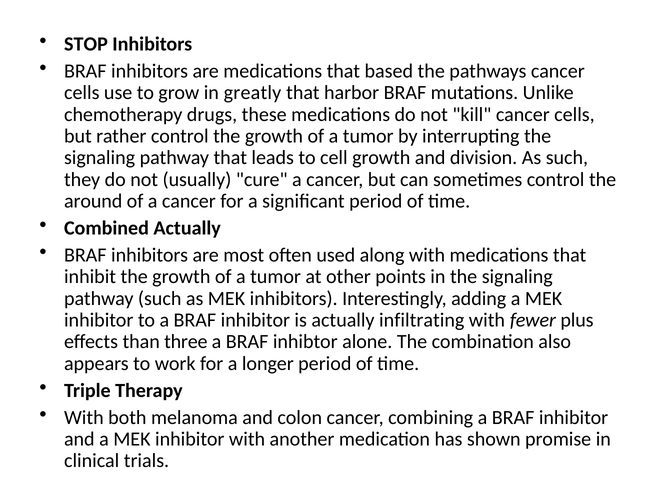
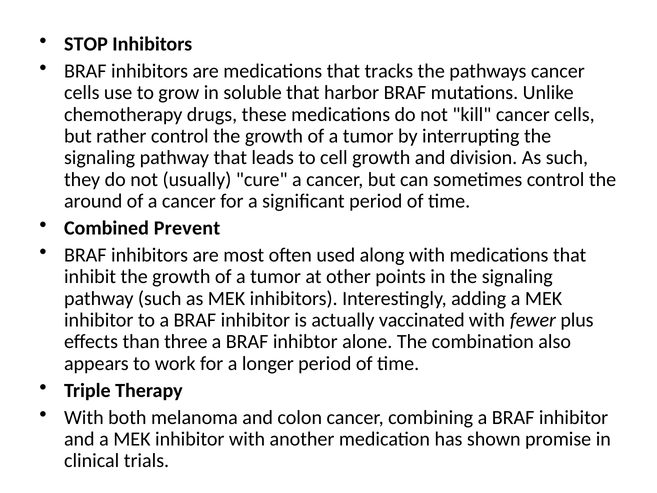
based: based -> tracks
greatly: greatly -> soluble
Combined Actually: Actually -> Prevent
infiltrating: infiltrating -> vaccinated
